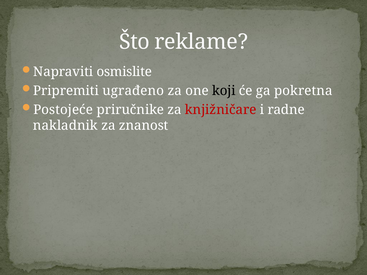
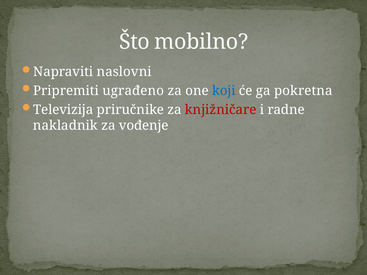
reklame: reklame -> mobilno
osmislite: osmislite -> naslovni
koji colour: black -> blue
Postojeće: Postojeće -> Televizija
znanost: znanost -> vođenje
